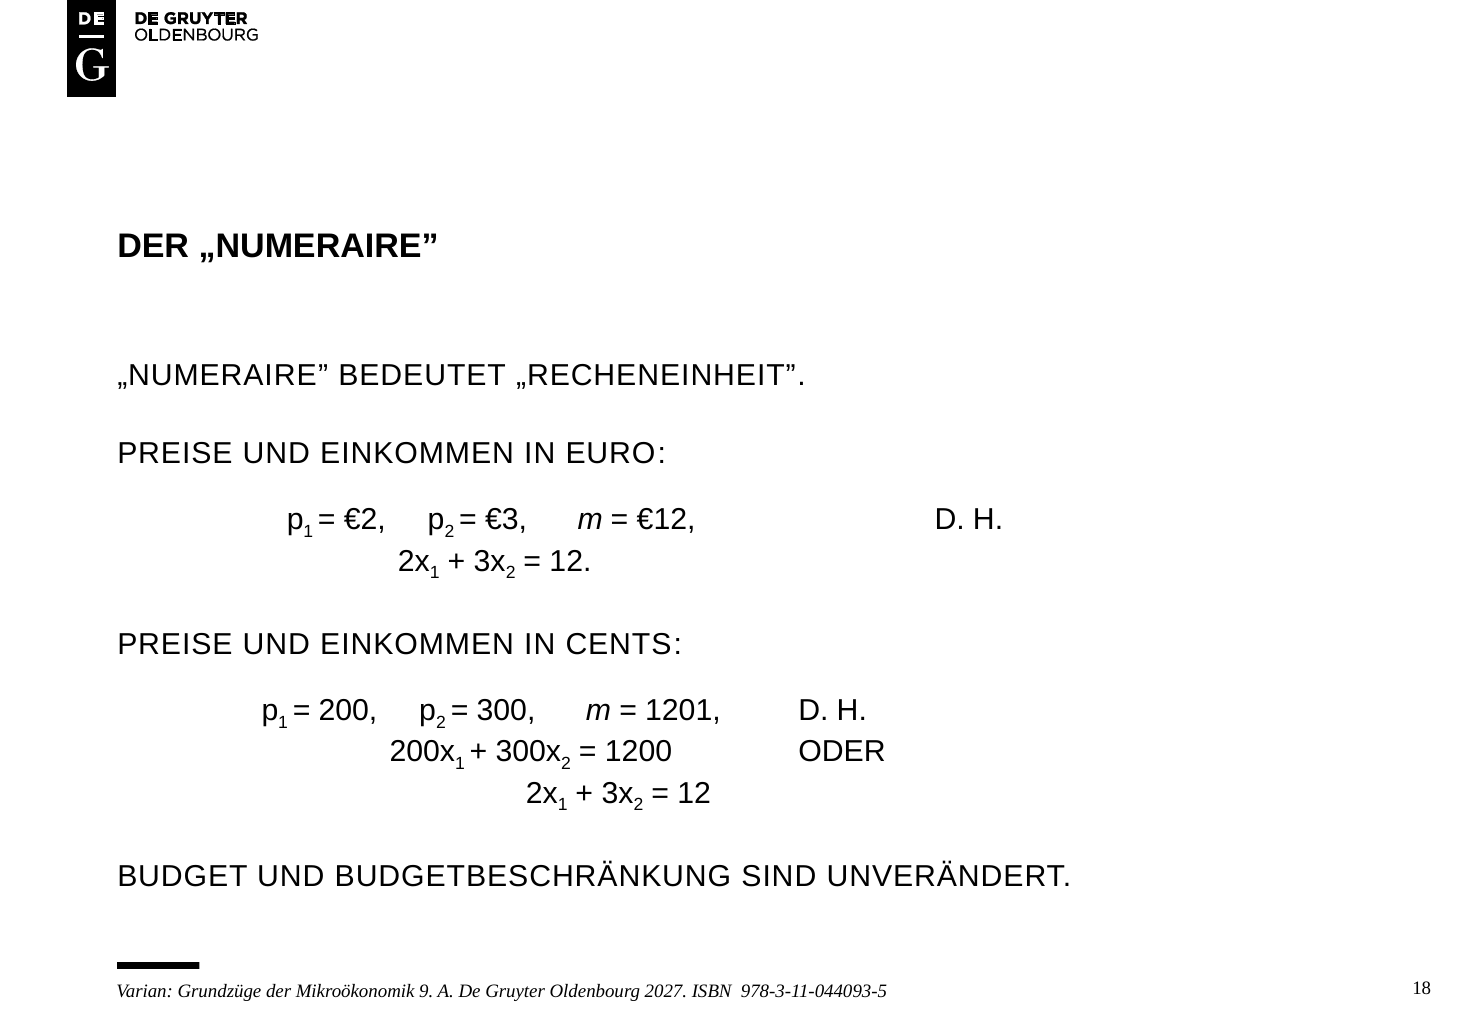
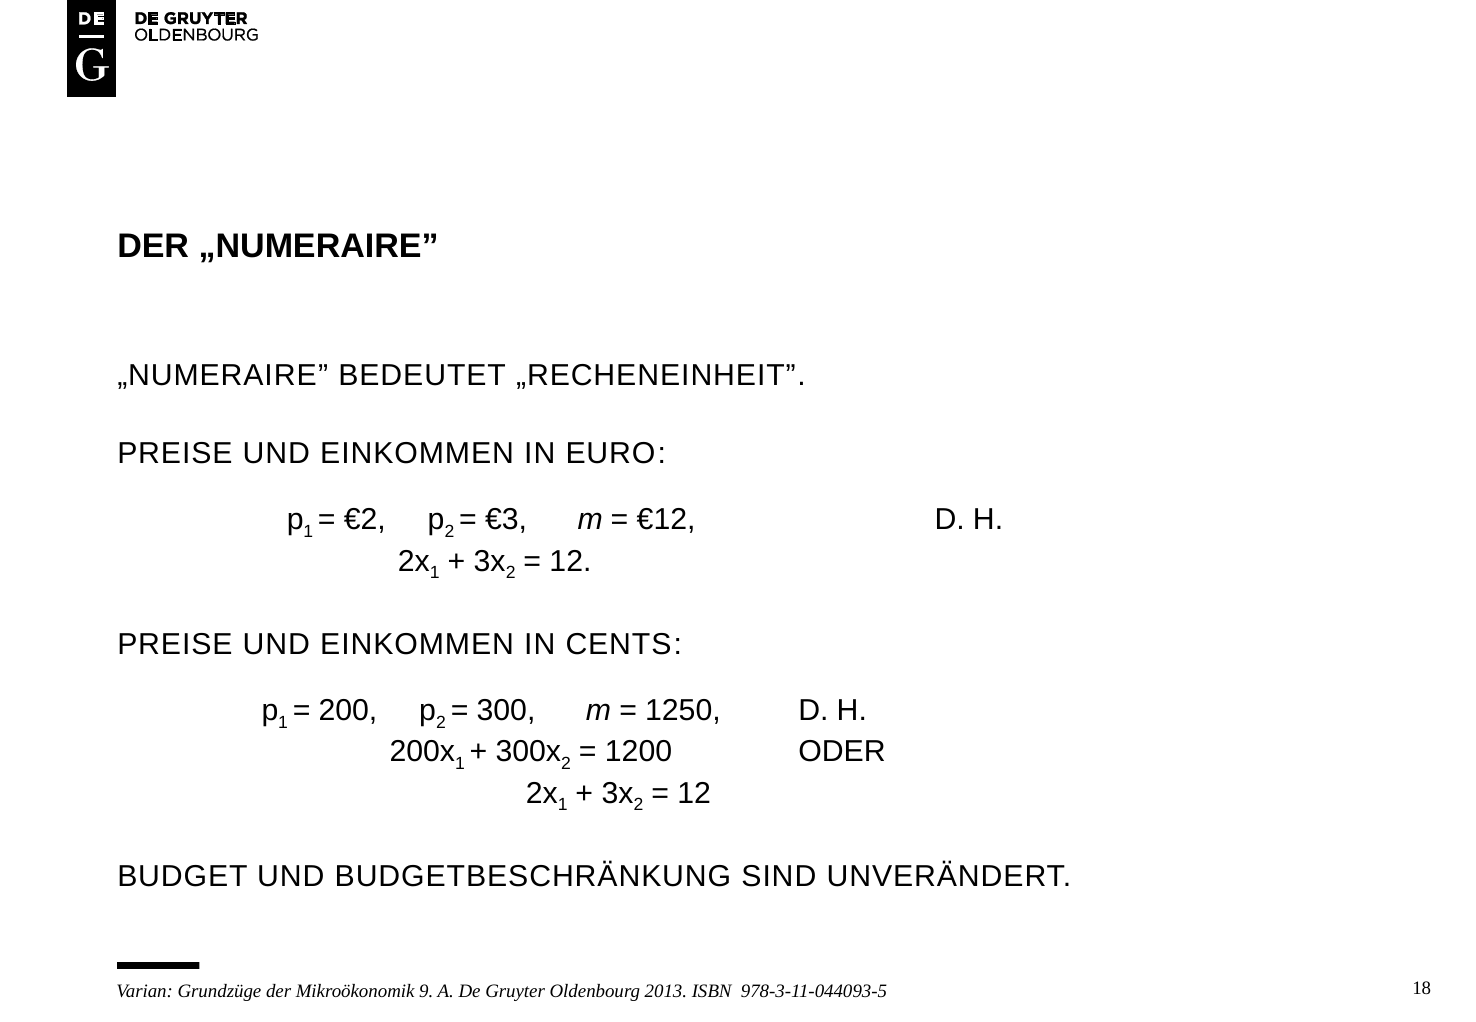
1201: 1201 -> 1250
2027: 2027 -> 2013
